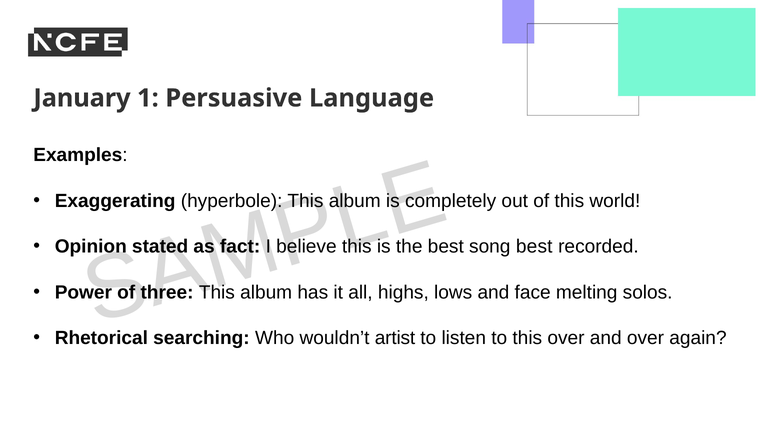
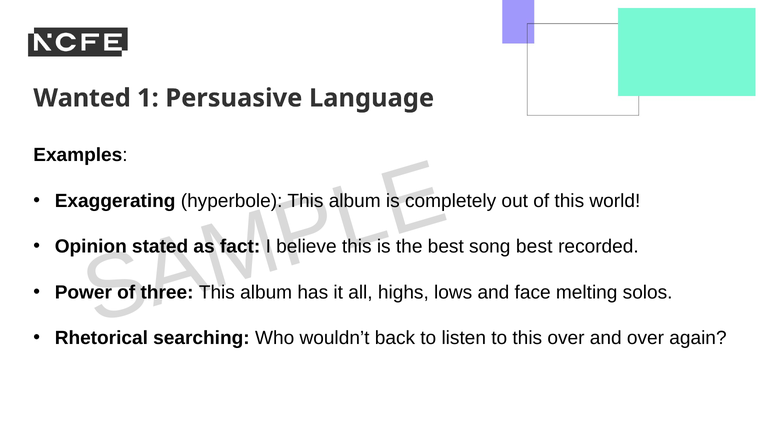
January: January -> Wanted
artist: artist -> back
